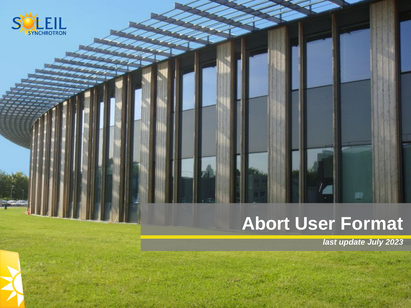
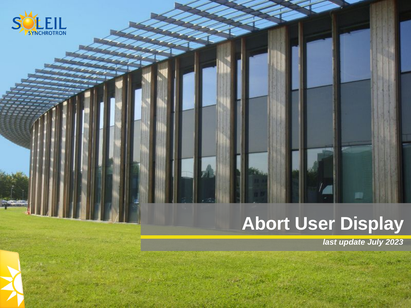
Format: Format -> Display
